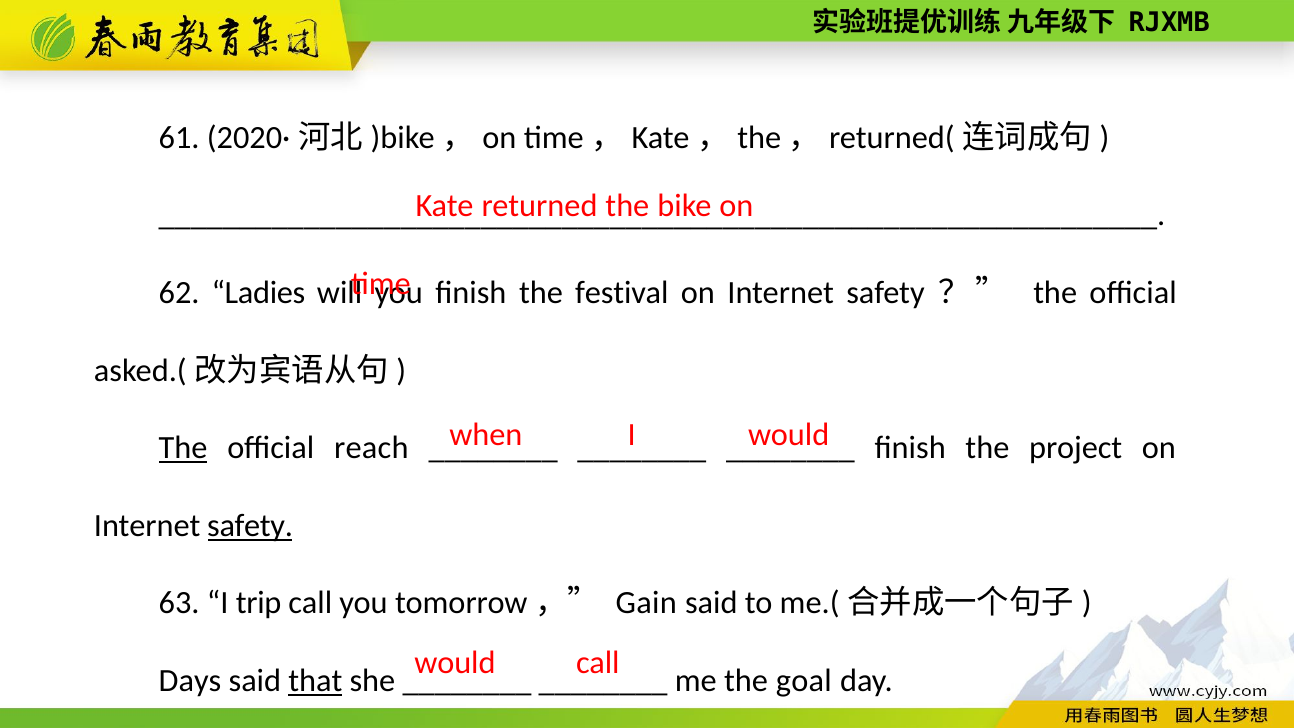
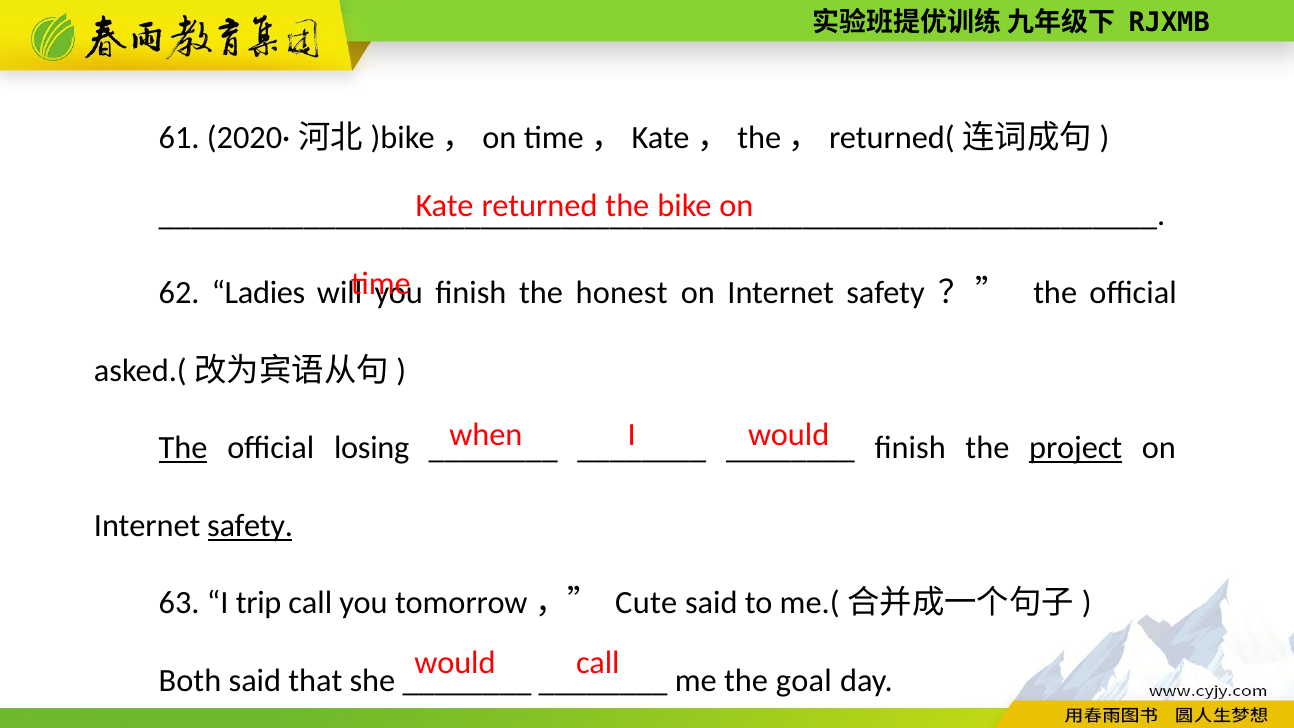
festival: festival -> honest
reach: reach -> losing
project underline: none -> present
Gain: Gain -> Cute
Days: Days -> Both
that underline: present -> none
